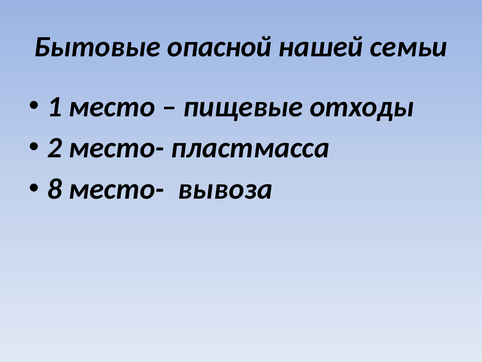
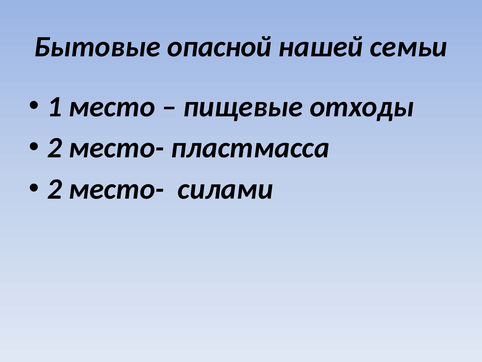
8 at (54, 189): 8 -> 2
вывоза: вывоза -> силами
